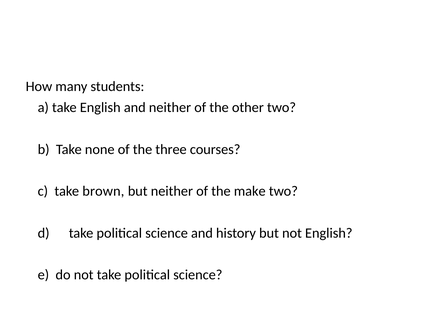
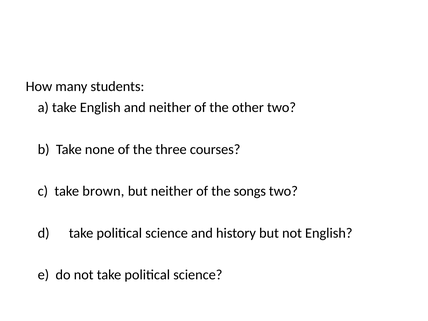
make: make -> songs
